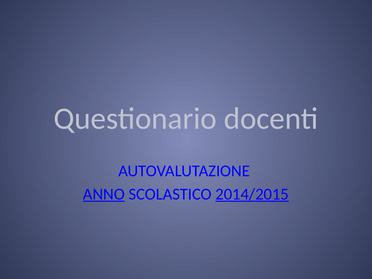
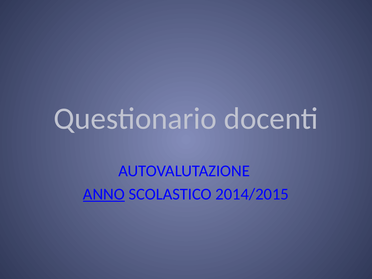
2014/2015 underline: present -> none
